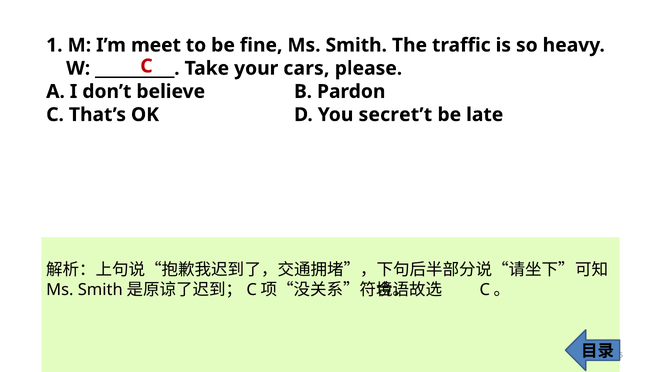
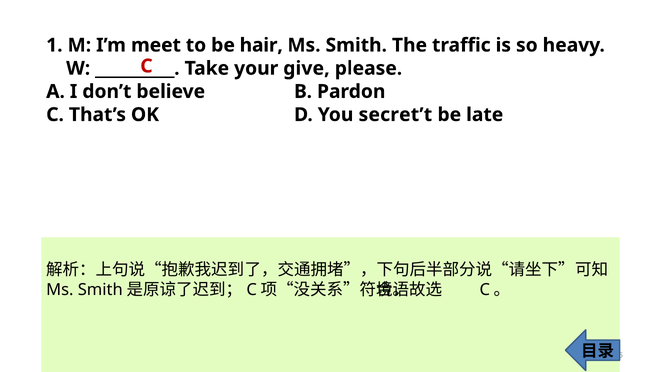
fine: fine -> hair
cars: cars -> give
